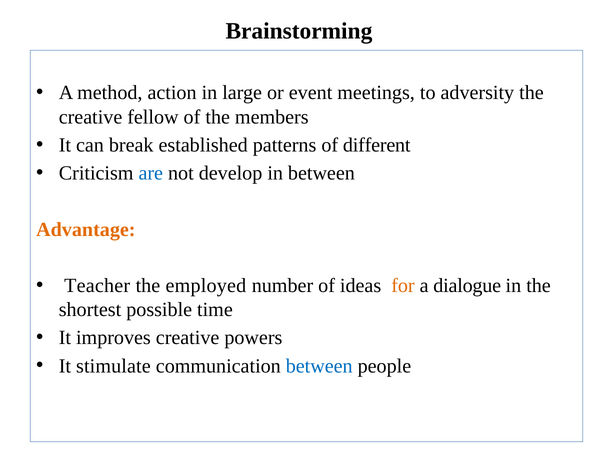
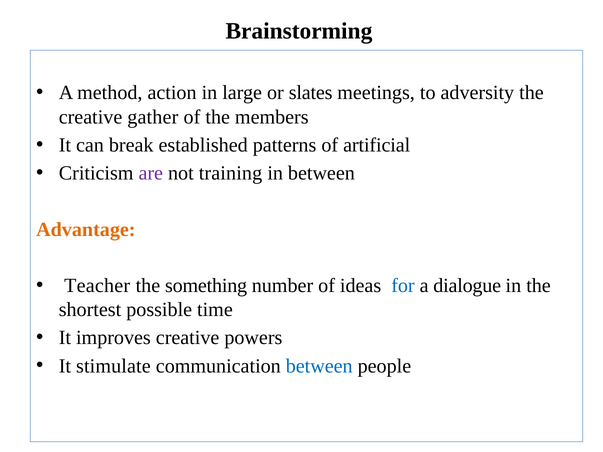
event: event -> slates
fellow: fellow -> gather
different: different -> artificial
are colour: blue -> purple
develop: develop -> training
employed: employed -> something
for colour: orange -> blue
